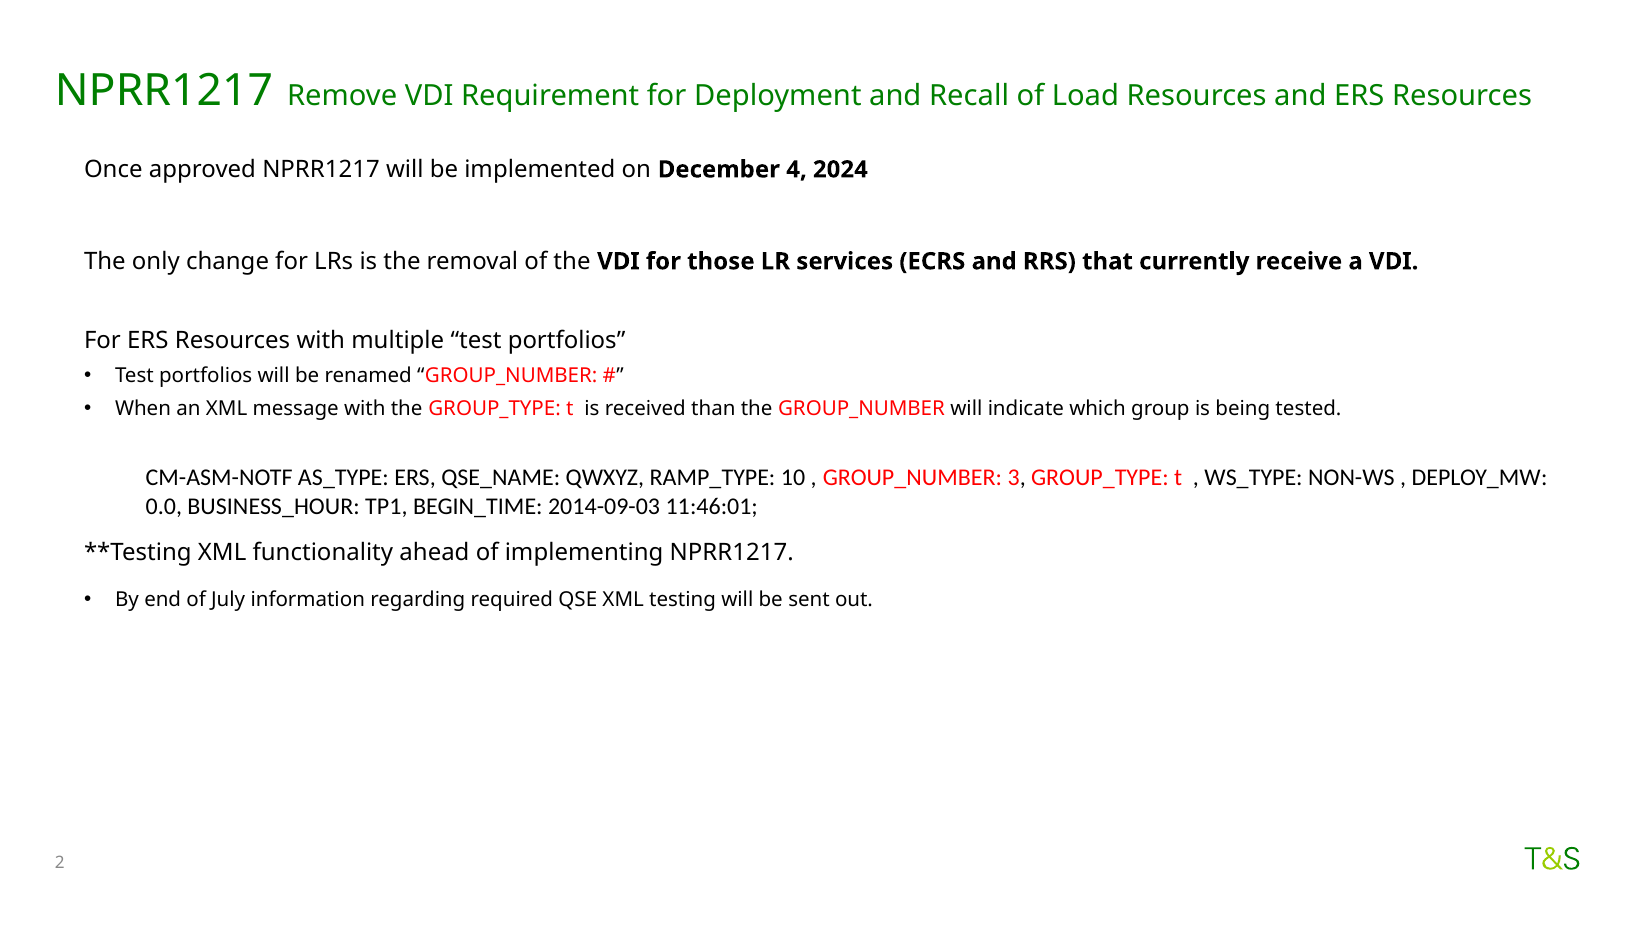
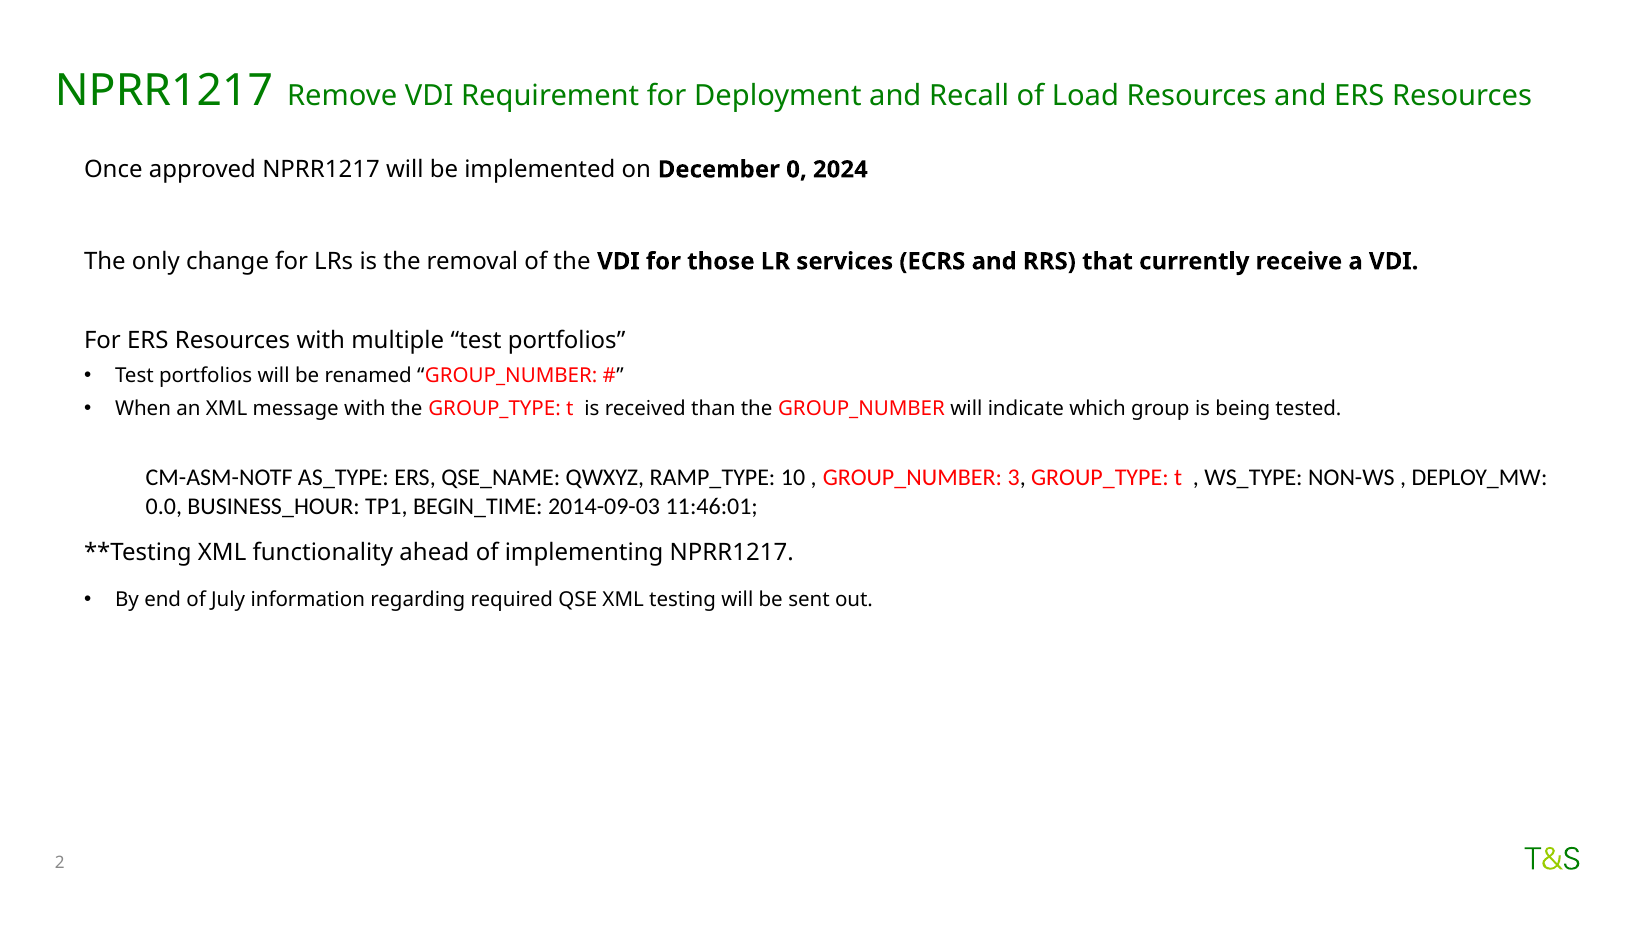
4: 4 -> 0
